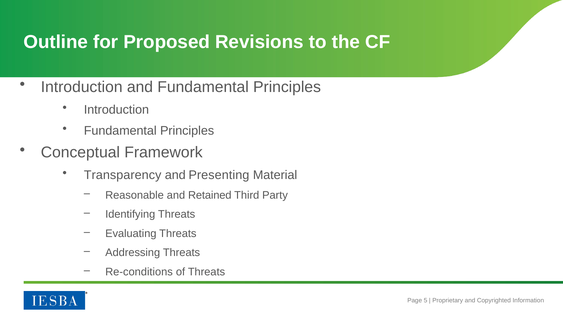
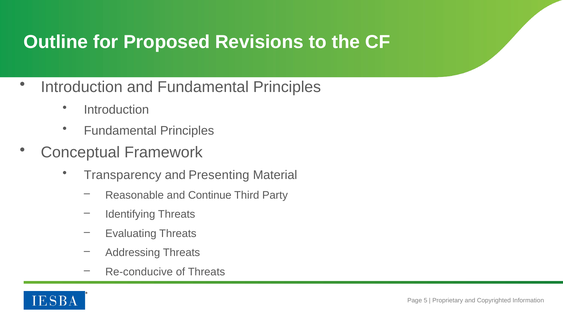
Retained: Retained -> Continue
Re-conditions: Re-conditions -> Re-conducive
